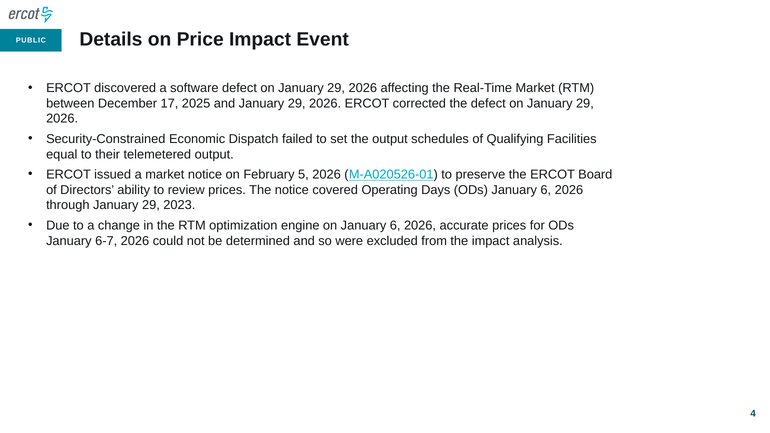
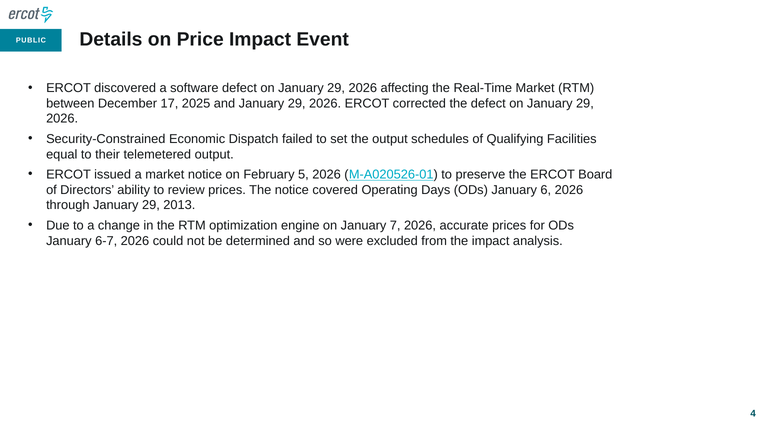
2023: 2023 -> 2013
on January 6: 6 -> 7
